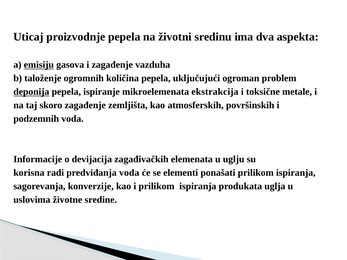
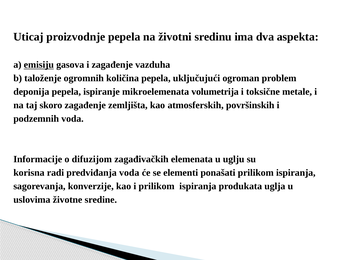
deponija underline: present -> none
ekstrakcija: ekstrakcija -> volumetrija
devijacija: devijacija -> difuzijom
